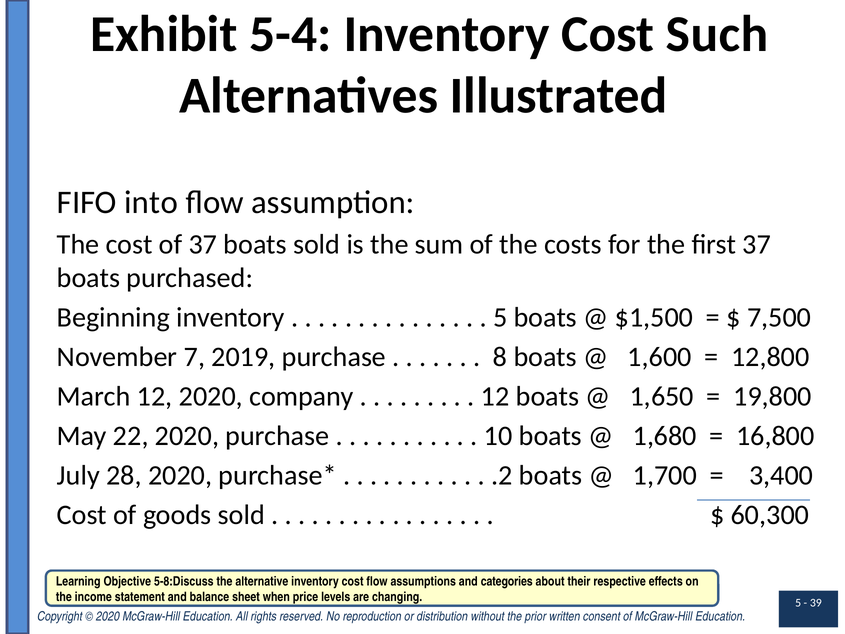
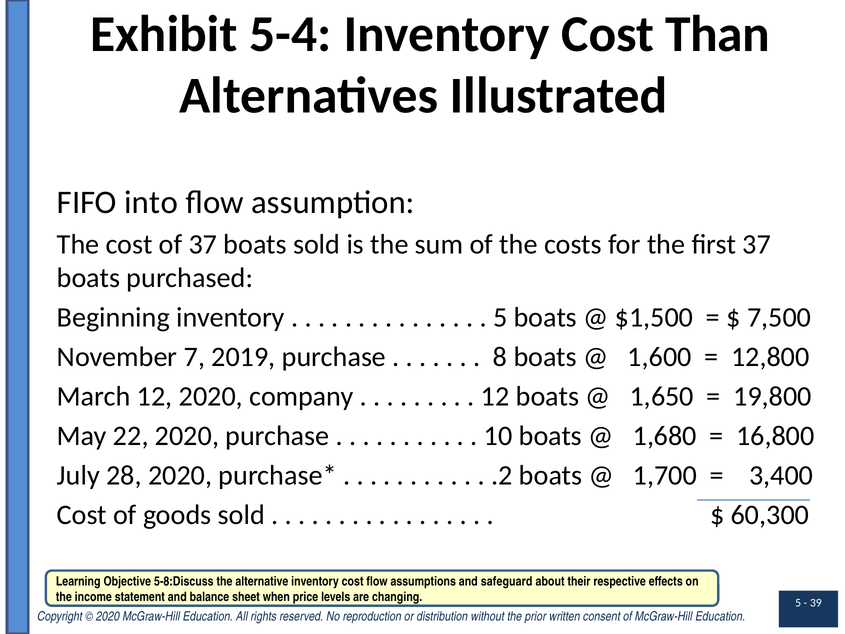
Such: Such -> Than
categories: categories -> safeguard
